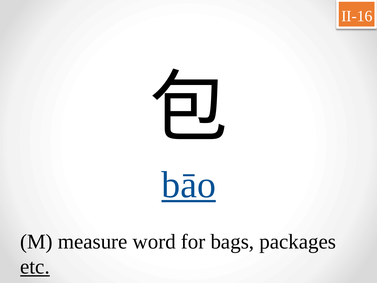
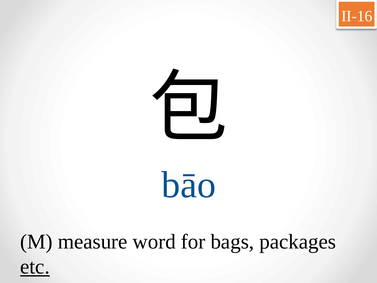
bāo underline: present -> none
